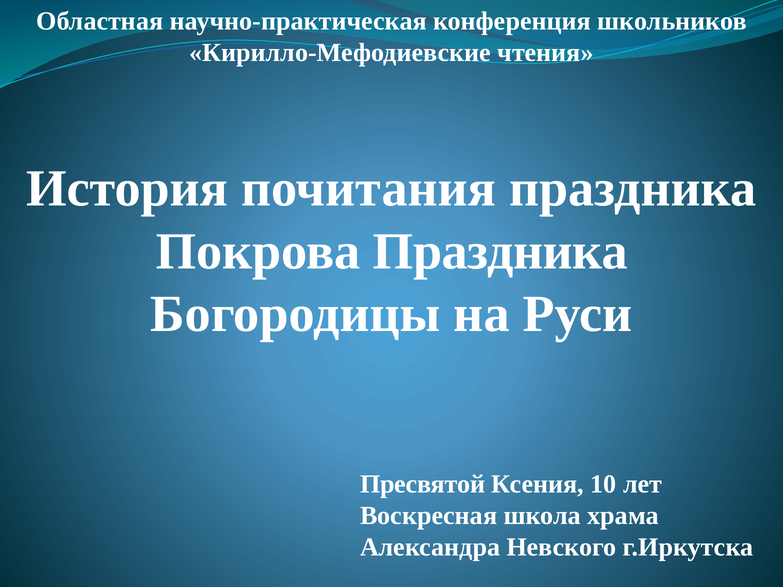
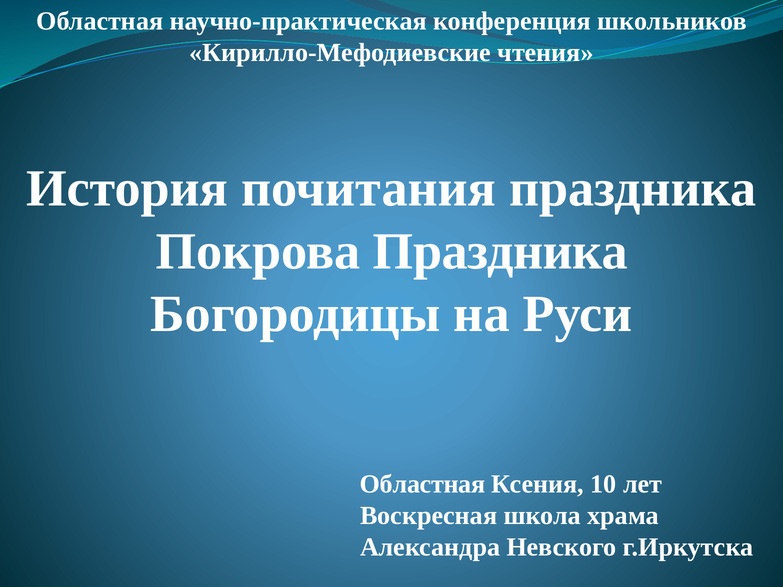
Пресвятой at (423, 485): Пресвятой -> Областная
